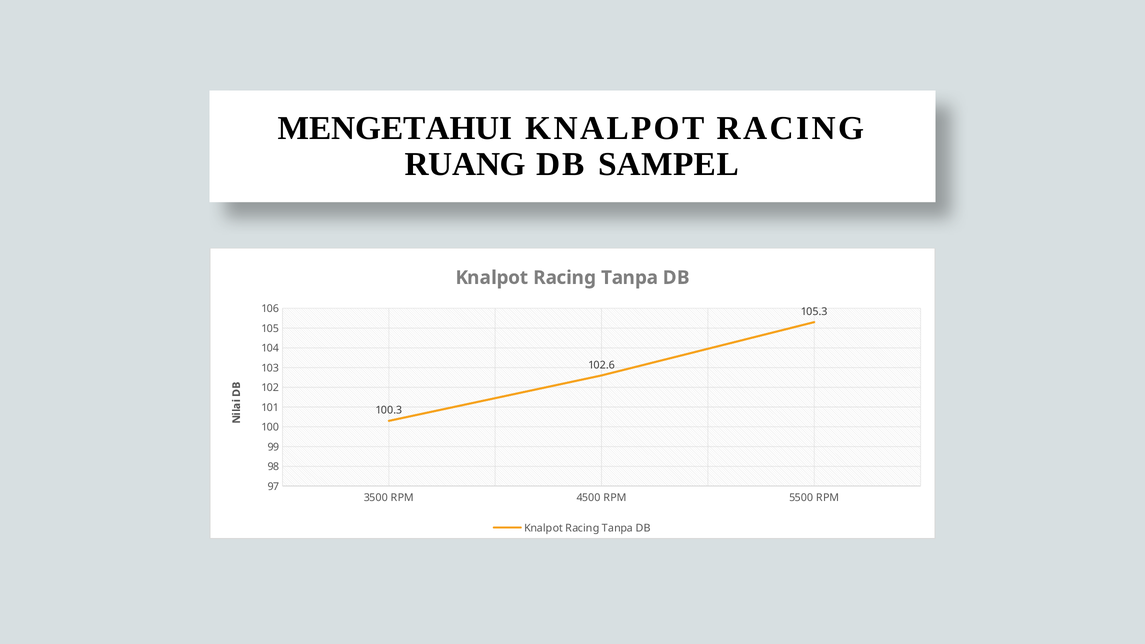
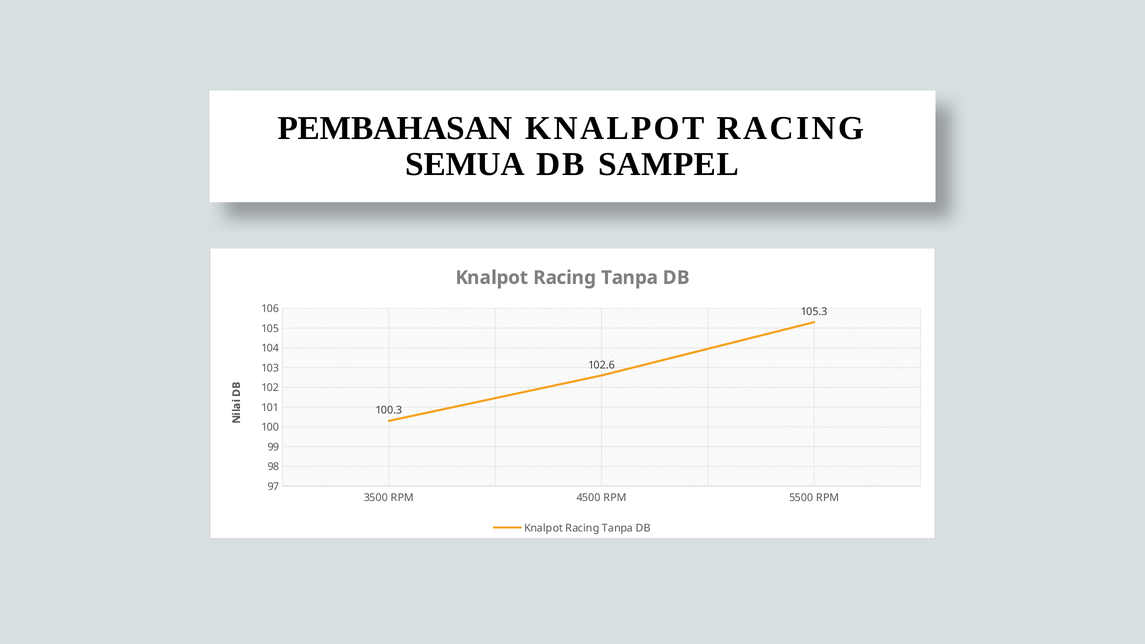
MENGETAHUI: MENGETAHUI -> PEMBAHASAN
RUANG: RUANG -> SEMUA
